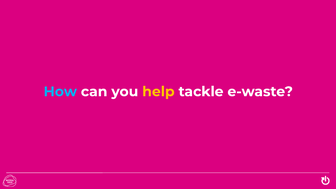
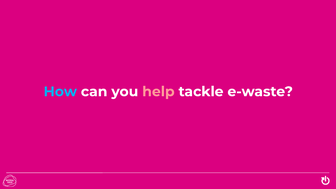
help colour: yellow -> pink
